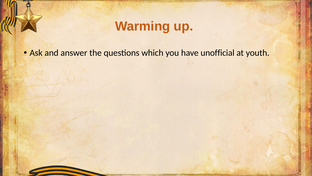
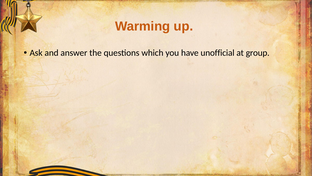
youth: youth -> group
